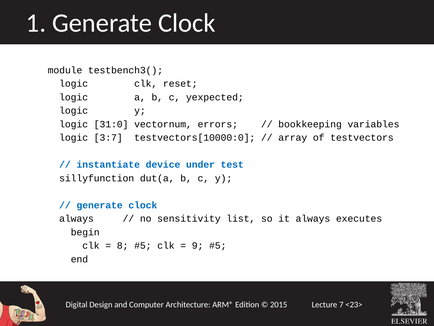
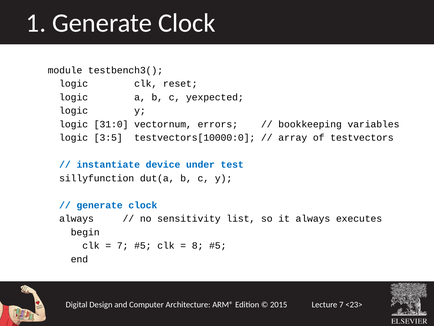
3:7: 3:7 -> 3:5
8 at (123, 245): 8 -> 7
9: 9 -> 8
